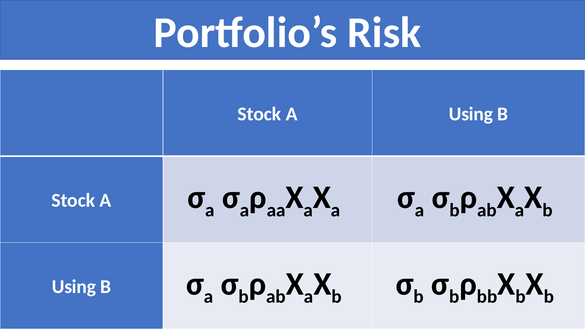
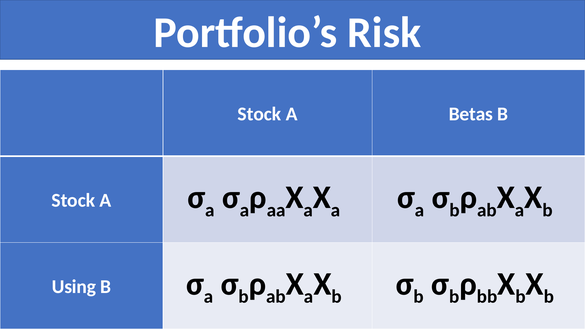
A Using: Using -> Betas
